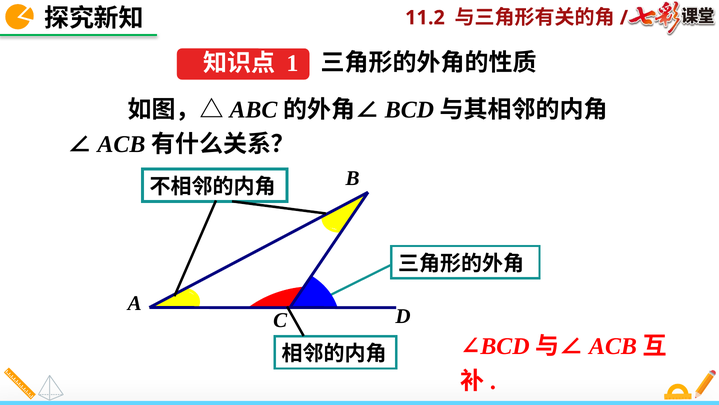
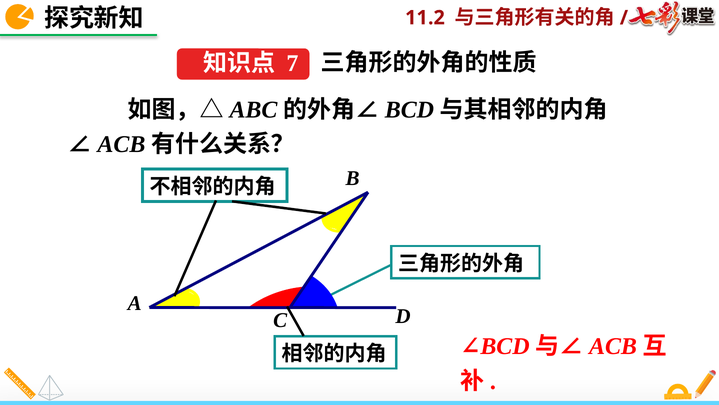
1: 1 -> 7
